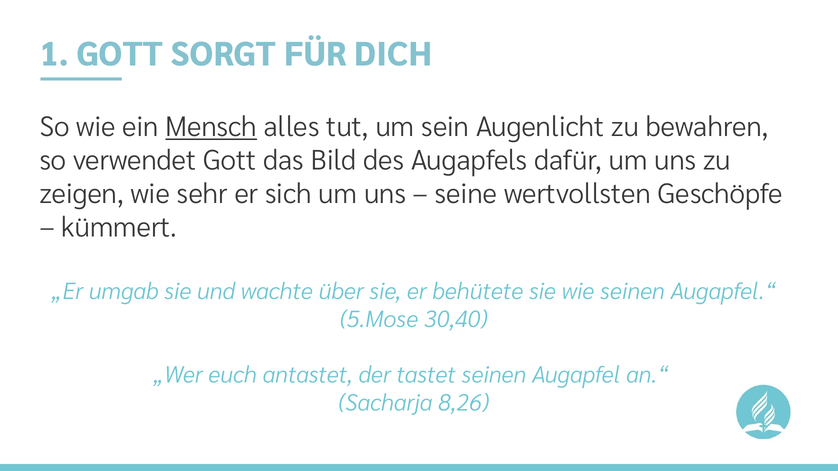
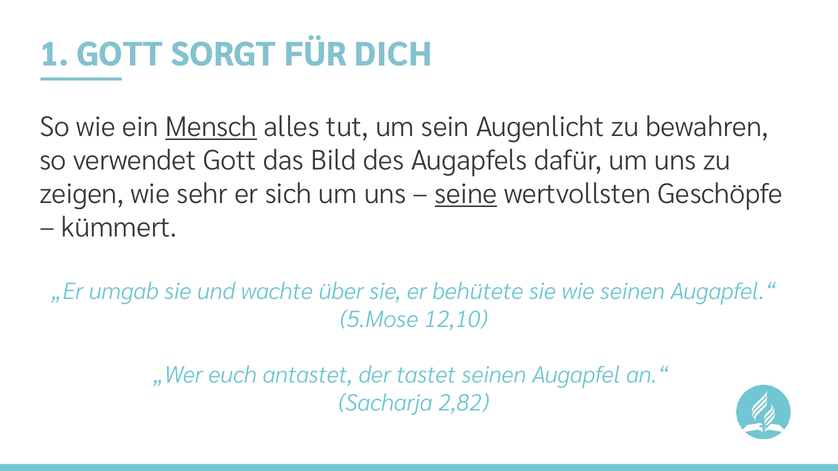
seine underline: none -> present
30,40: 30,40 -> 12,10
8,26: 8,26 -> 2,82
